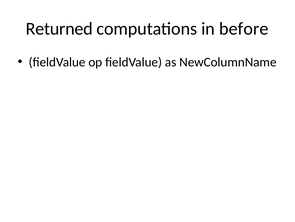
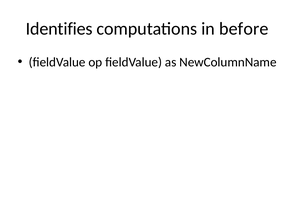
Returned: Returned -> Identifies
